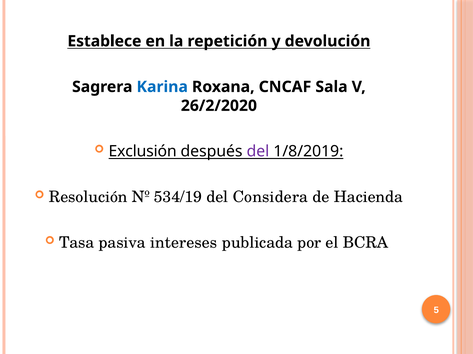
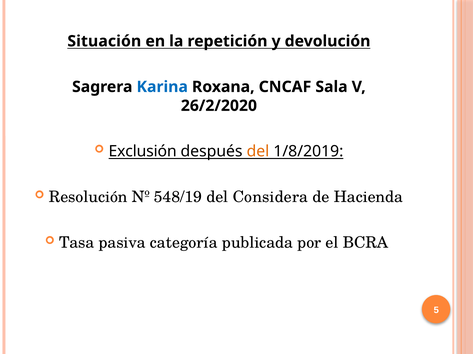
Establece: Establece -> Situación
del at (258, 152) colour: purple -> orange
534/19: 534/19 -> 548/19
intereses: intereses -> categoría
